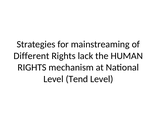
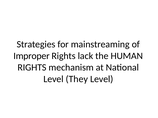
Different: Different -> Improper
Tend: Tend -> They
